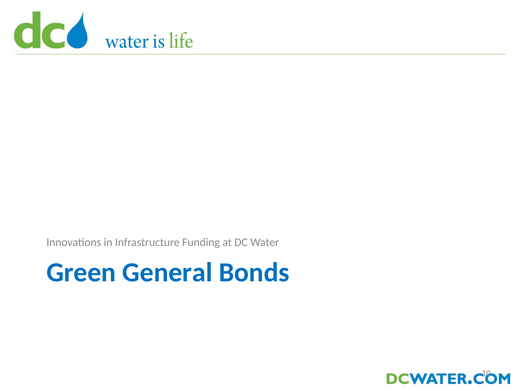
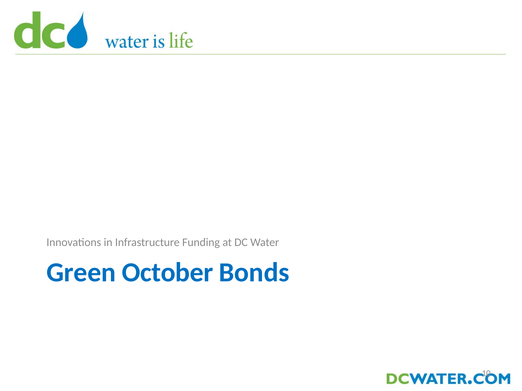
General: General -> October
